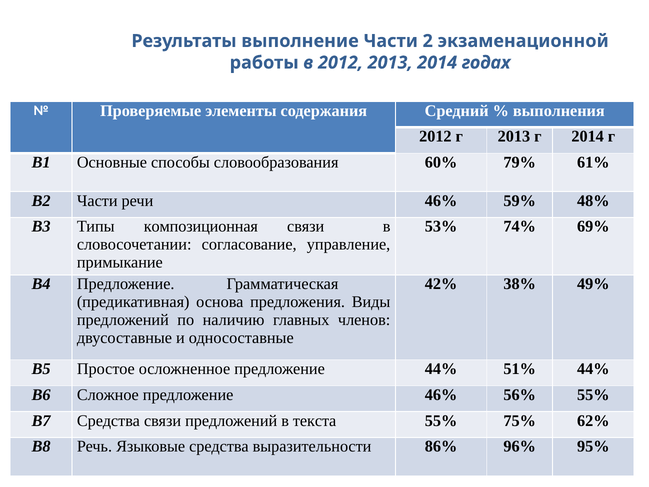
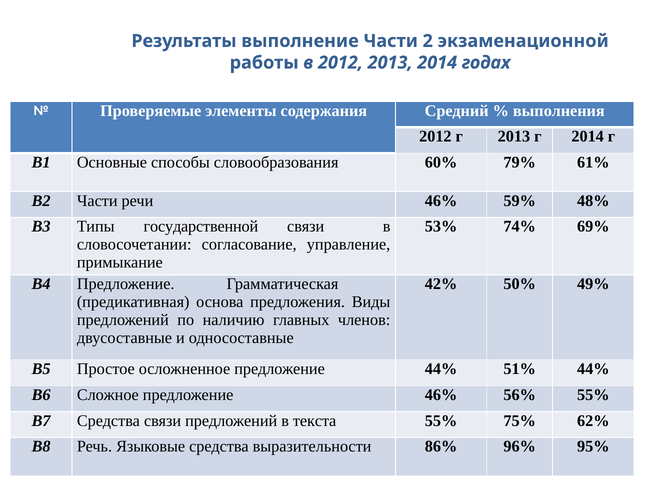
композиционная: композиционная -> государственной
38%: 38% -> 50%
